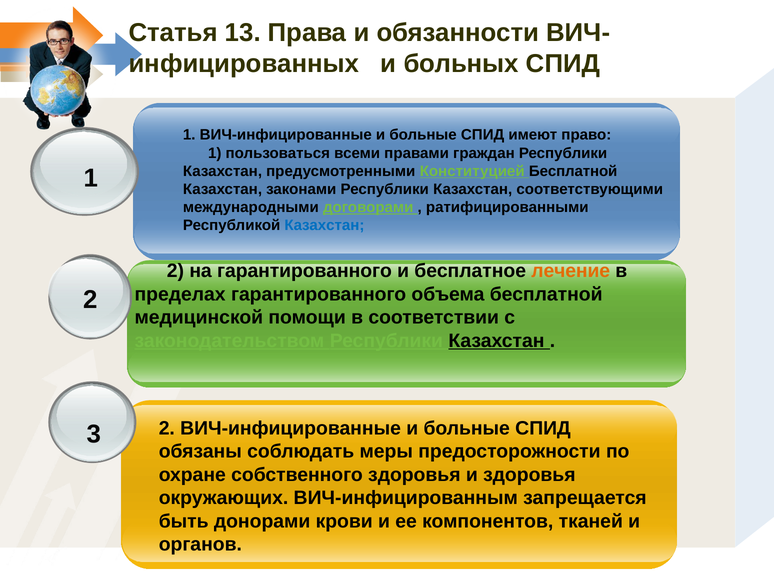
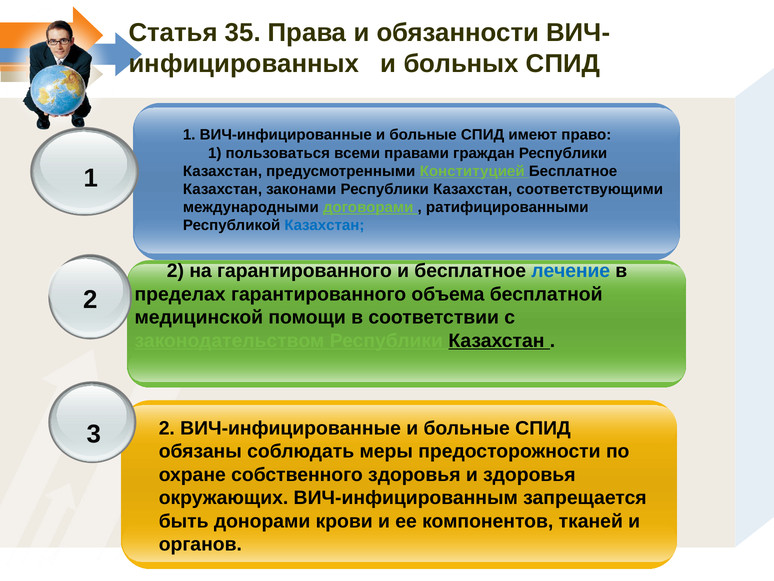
13: 13 -> 35
Конституцией Бесплатной: Бесплатной -> Бесплатное
лечение colour: orange -> blue
